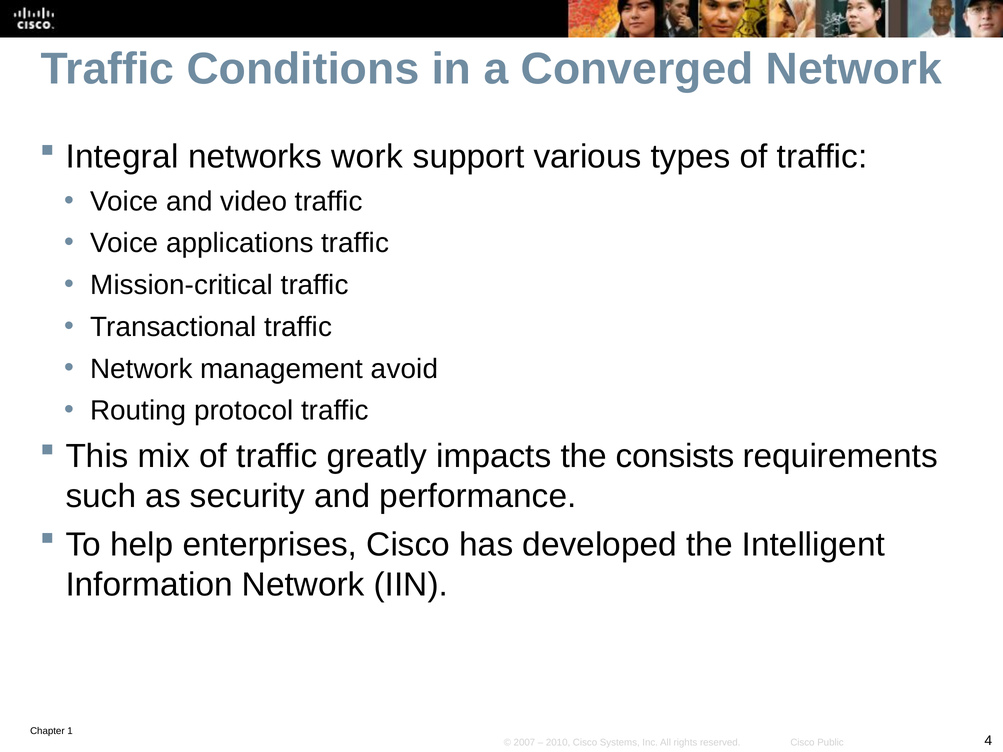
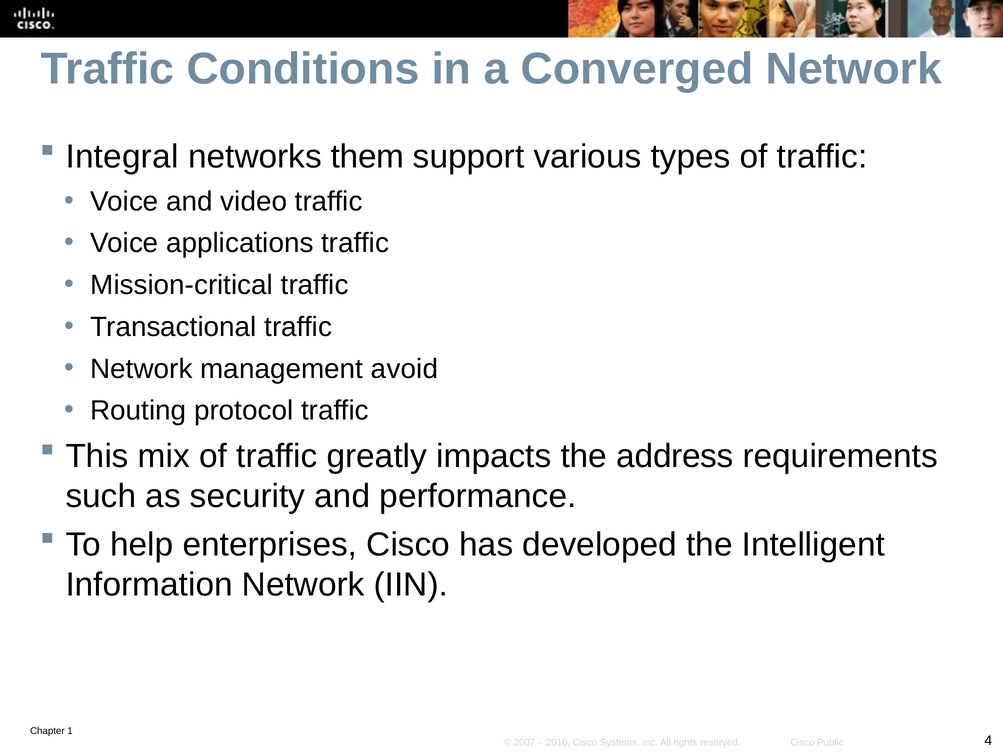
work: work -> them
consists: consists -> address
